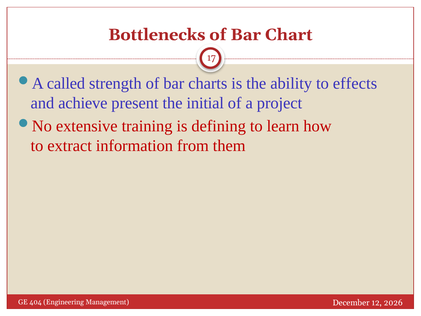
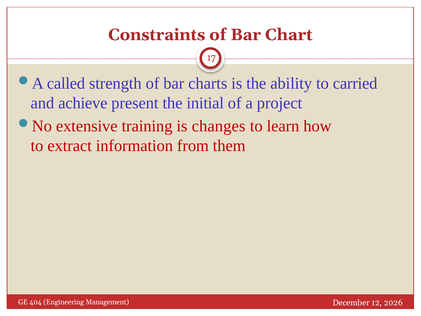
Bottlenecks: Bottlenecks -> Constraints
effects: effects -> carried
defining: defining -> changes
